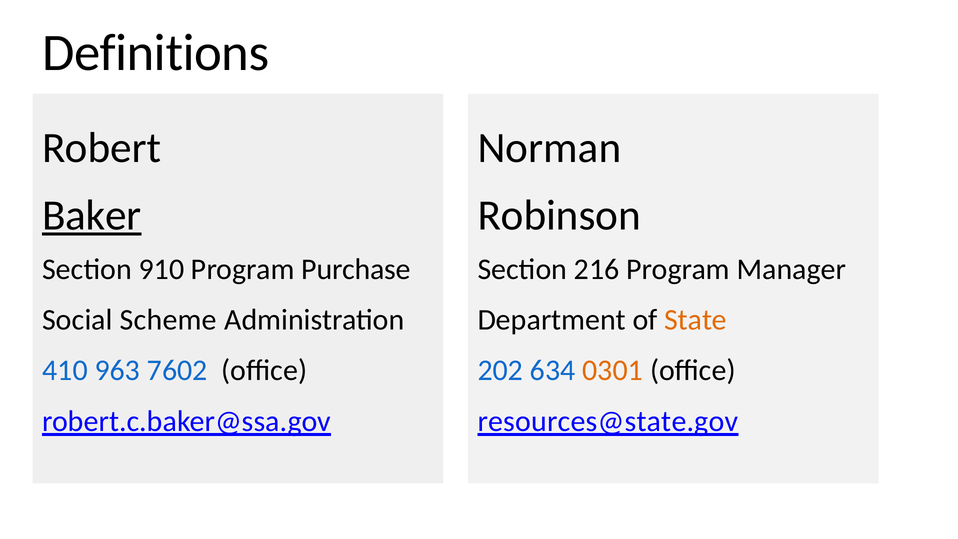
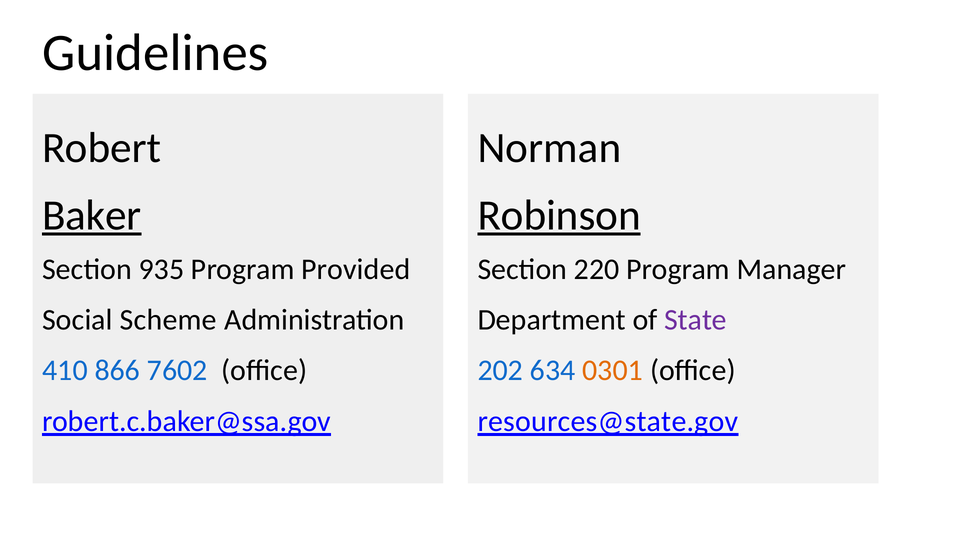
Definitions: Definitions -> Guidelines
Robinson underline: none -> present
910: 910 -> 935
Purchase: Purchase -> Provided
216: 216 -> 220
State colour: orange -> purple
963: 963 -> 866
